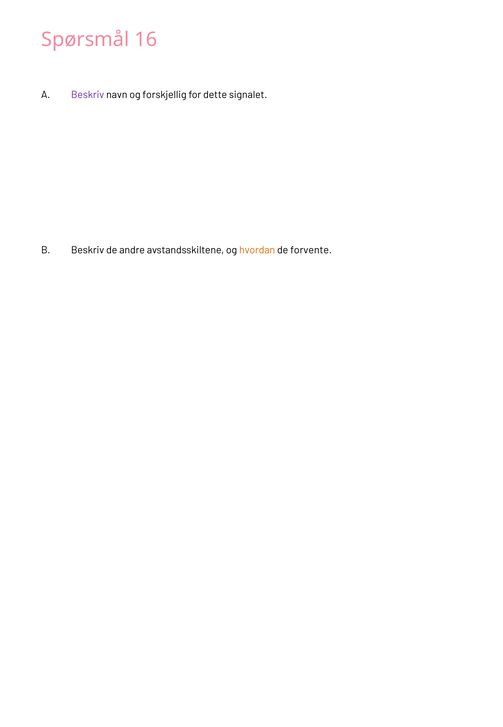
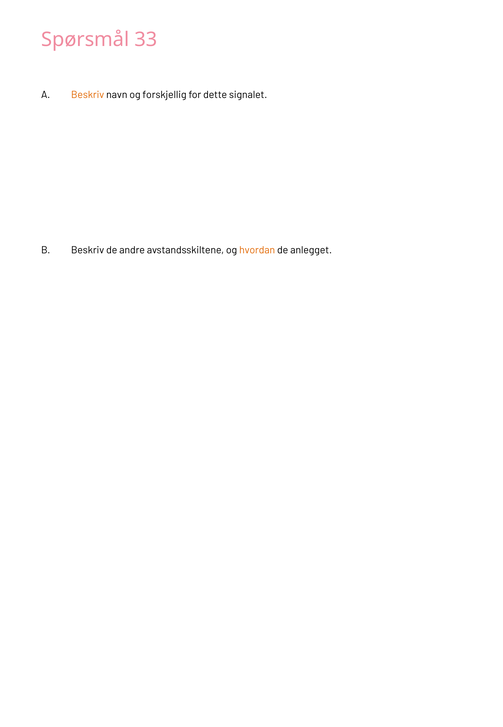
16: 16 -> 33
Beskriv at (88, 95) colour: purple -> orange
forvente: forvente -> anlegget
